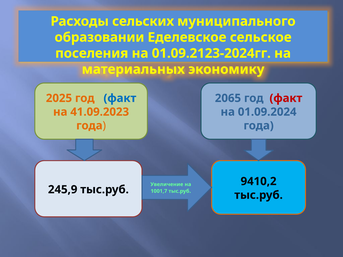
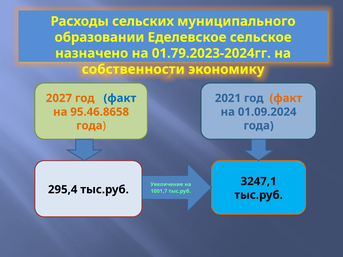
поселения: поселения -> назначено
01.09.2123-2024гг: 01.09.2123-2024гг -> 01.79.2023-2024гг
материальных: материальных -> собственности
2025: 2025 -> 2027
2065: 2065 -> 2021
факт at (286, 98) colour: red -> orange
41.09.2023: 41.09.2023 -> 95.46.8658
9410,2: 9410,2 -> 3247,1
245,9: 245,9 -> 295,4
